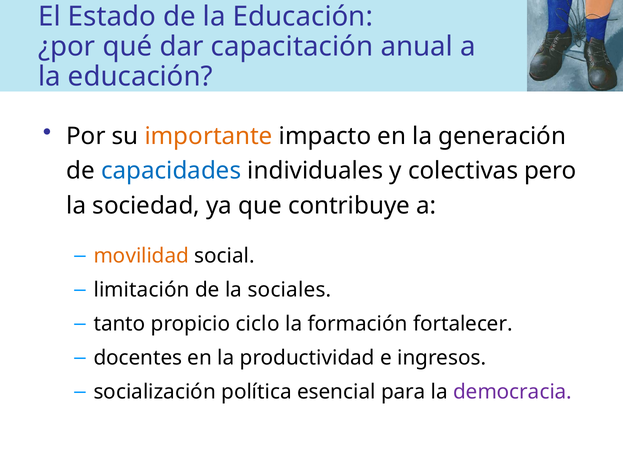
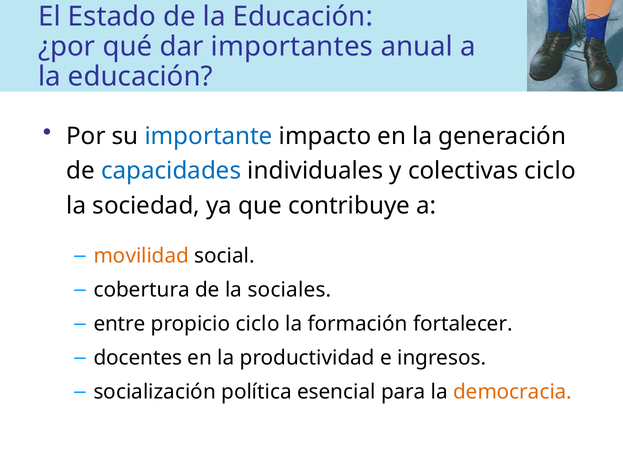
capacitación: capacitación -> importantes
importante colour: orange -> blue
colectivas pero: pero -> ciclo
limitación: limitación -> cobertura
tanto: tanto -> entre
democracia colour: purple -> orange
